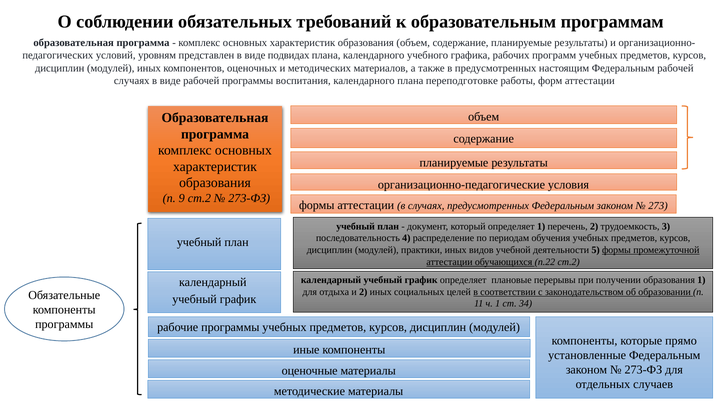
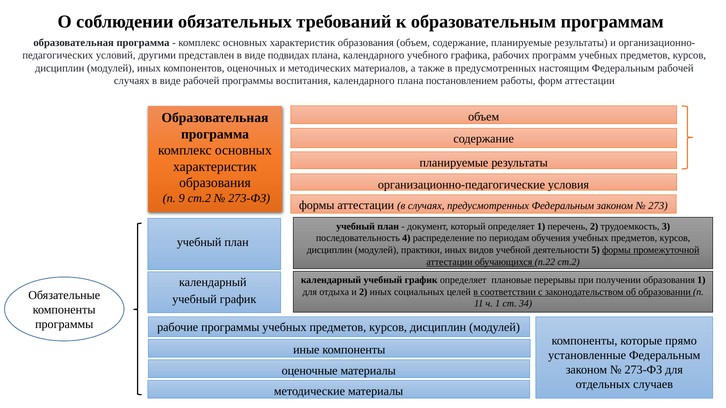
уровням: уровням -> другими
переподготовке: переподготовке -> постановлением
